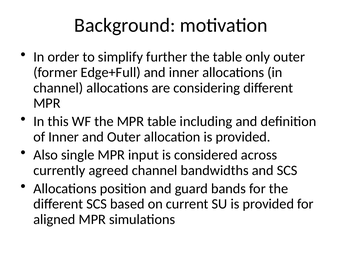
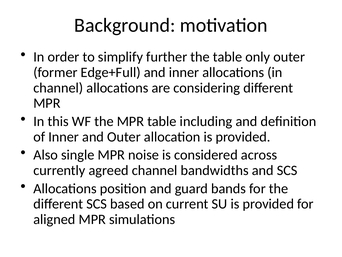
input: input -> noise
